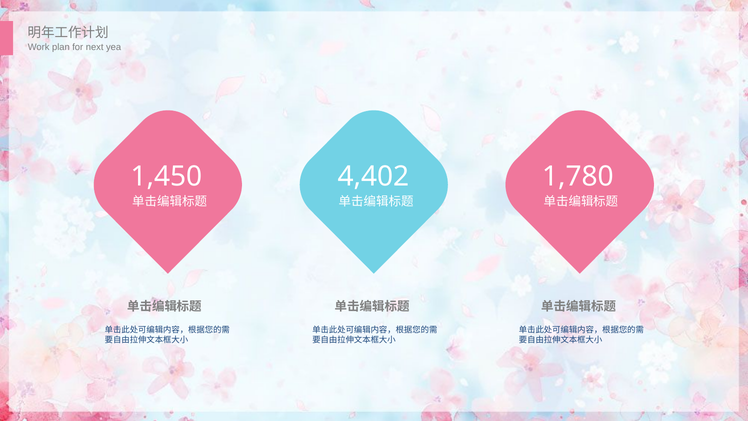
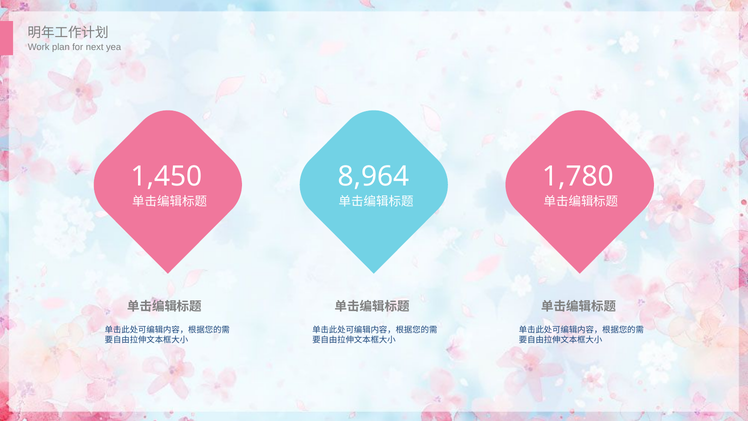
4,402: 4,402 -> 8,964
